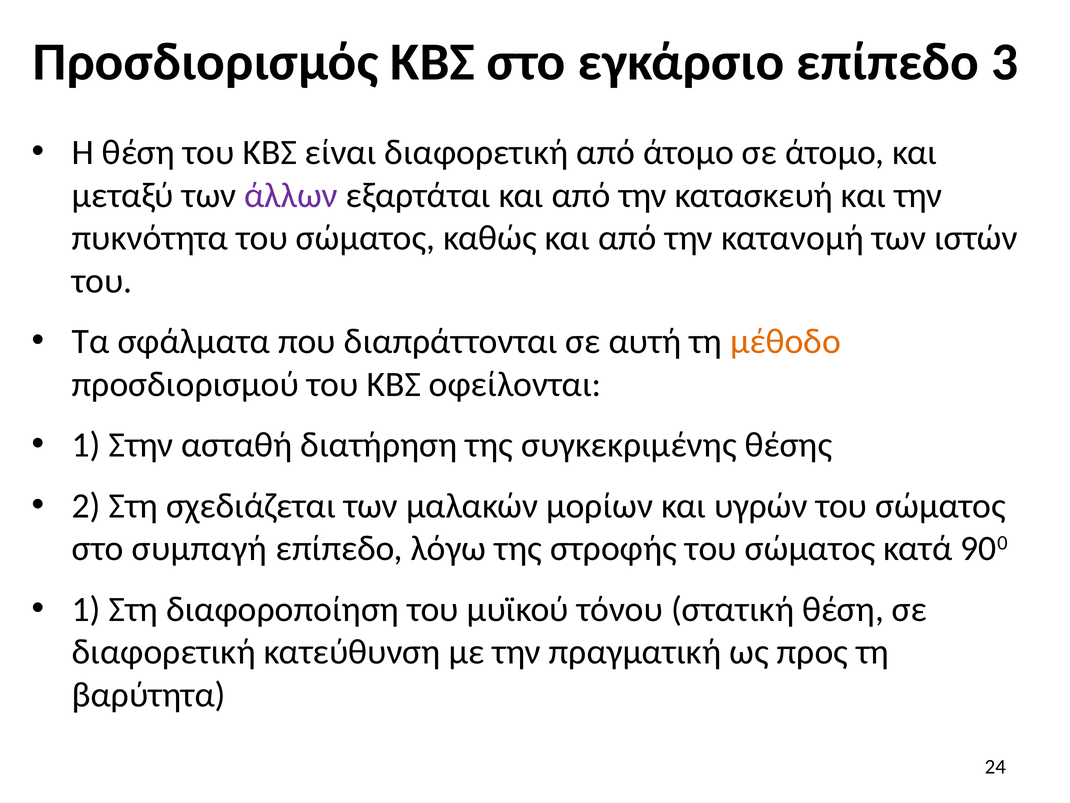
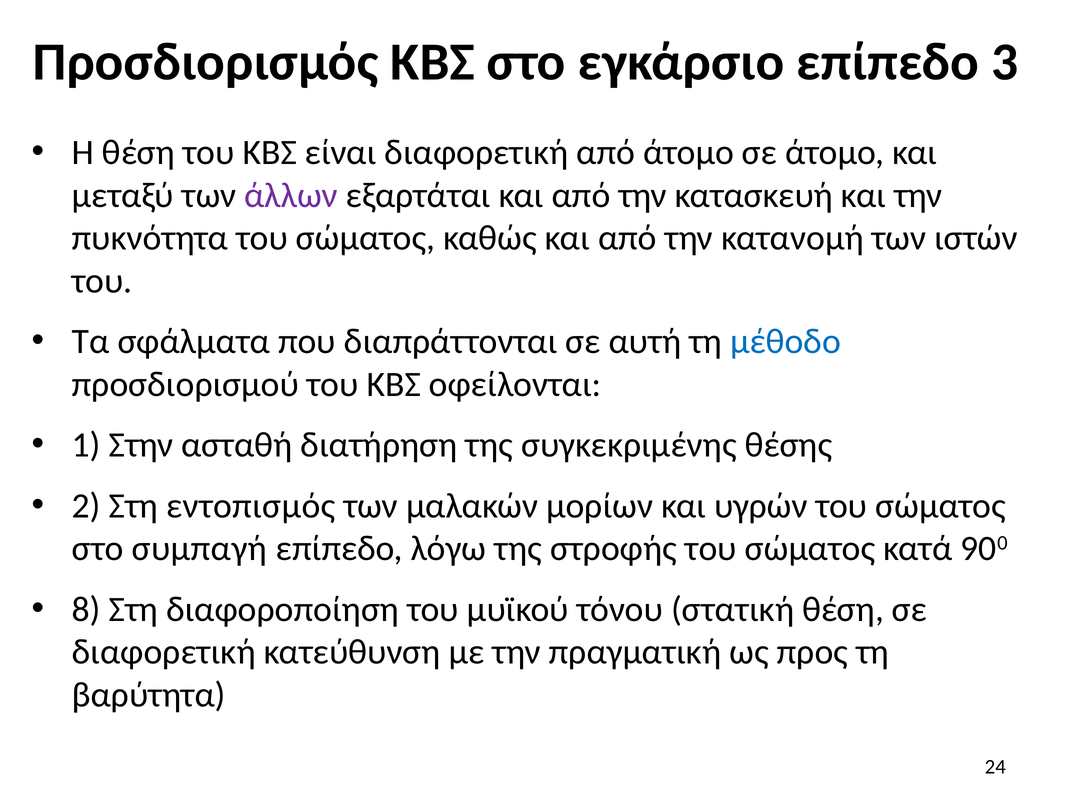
μέθοδο colour: orange -> blue
σχεδιάζεται: σχεδιάζεται -> εντοπισμός
1 at (86, 609): 1 -> 8
